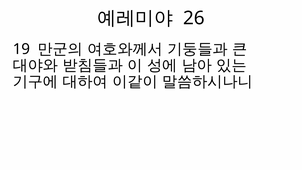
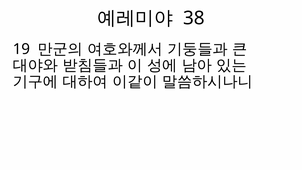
26: 26 -> 38
